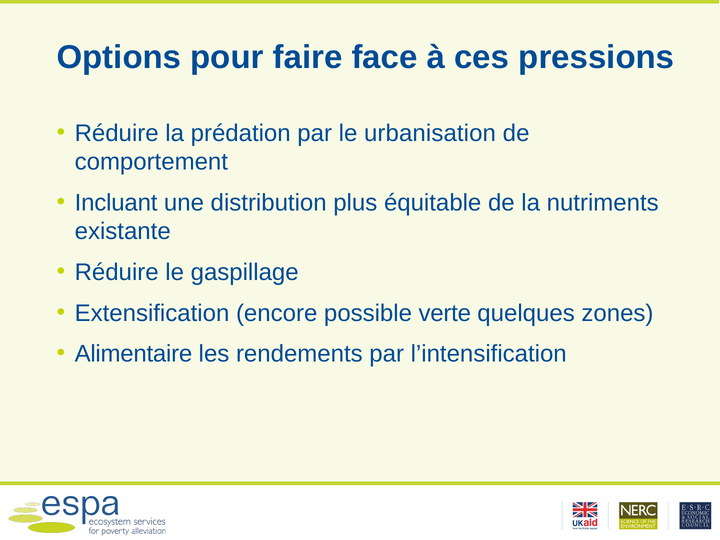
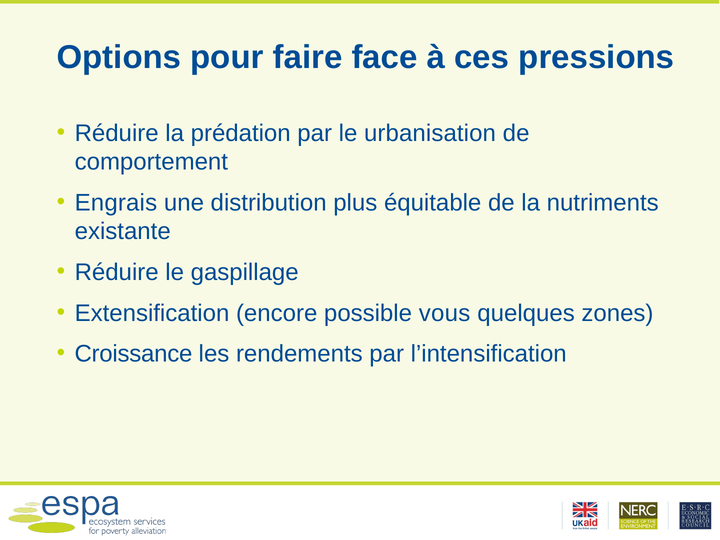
Incluant: Incluant -> Engrais
verte: verte -> vous
Alimentaire: Alimentaire -> Croissance
